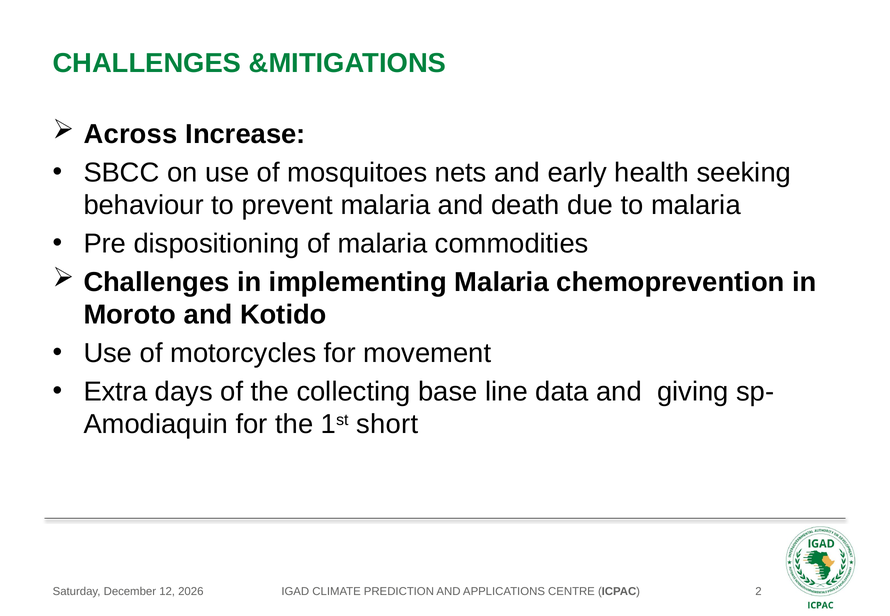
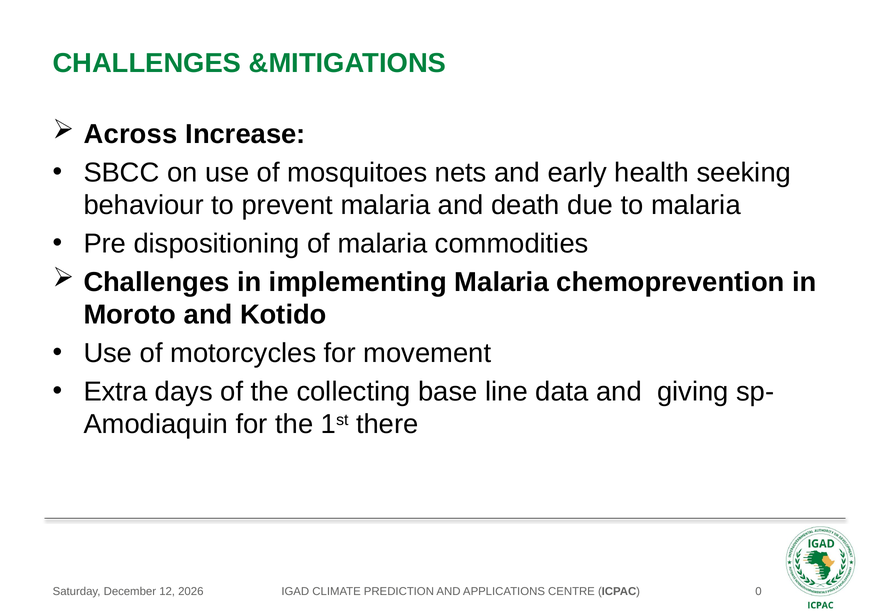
short: short -> there
2: 2 -> 0
